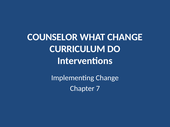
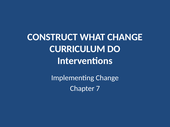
COUNSELOR: COUNSELOR -> CONSTRUCT
